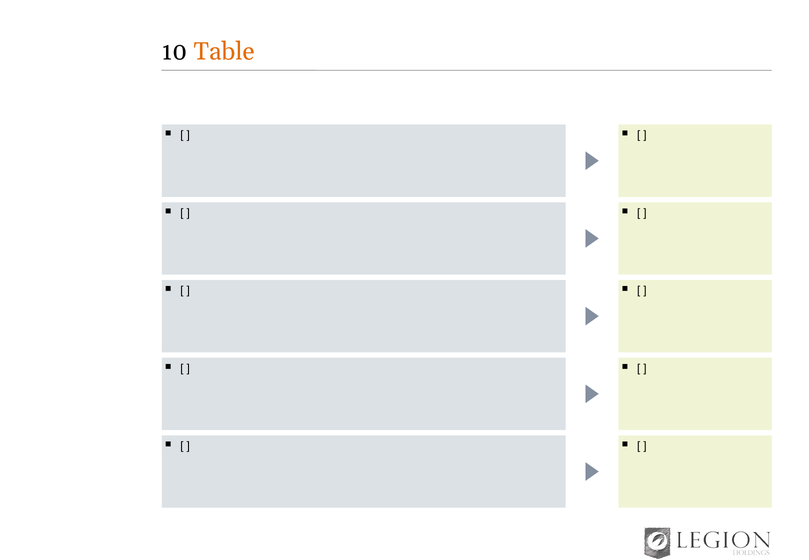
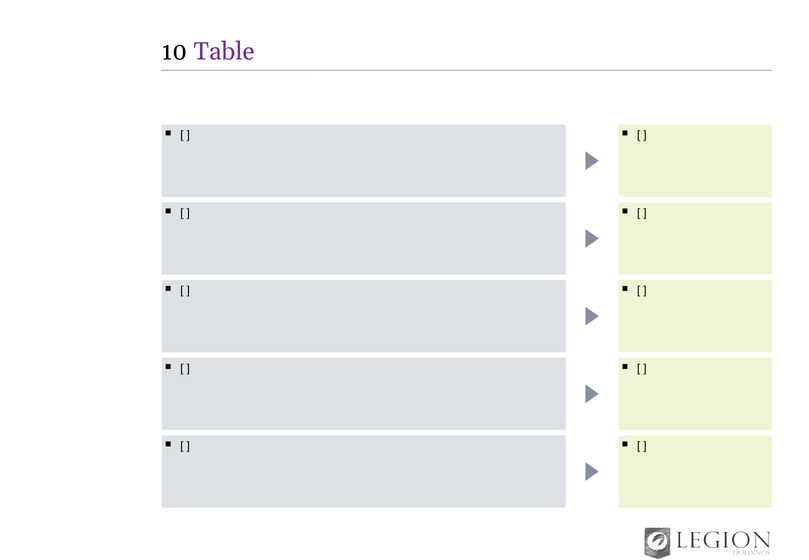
Table colour: orange -> purple
